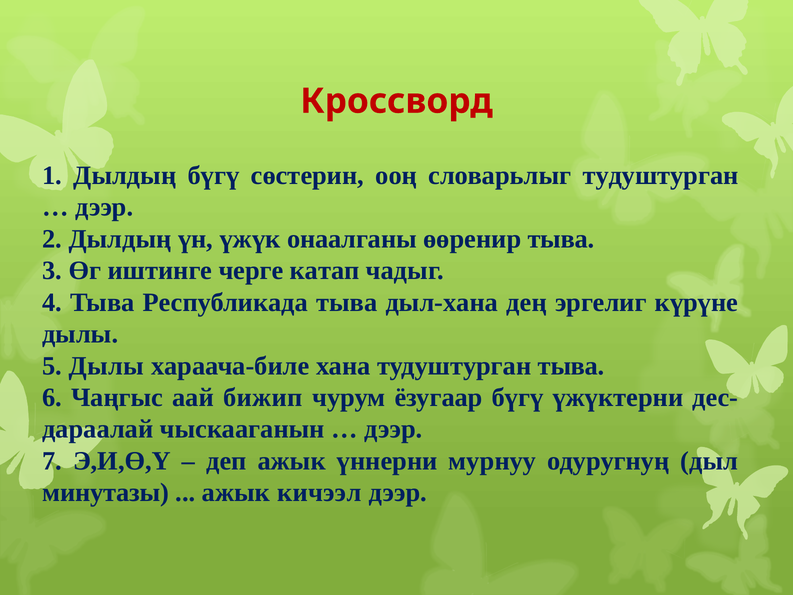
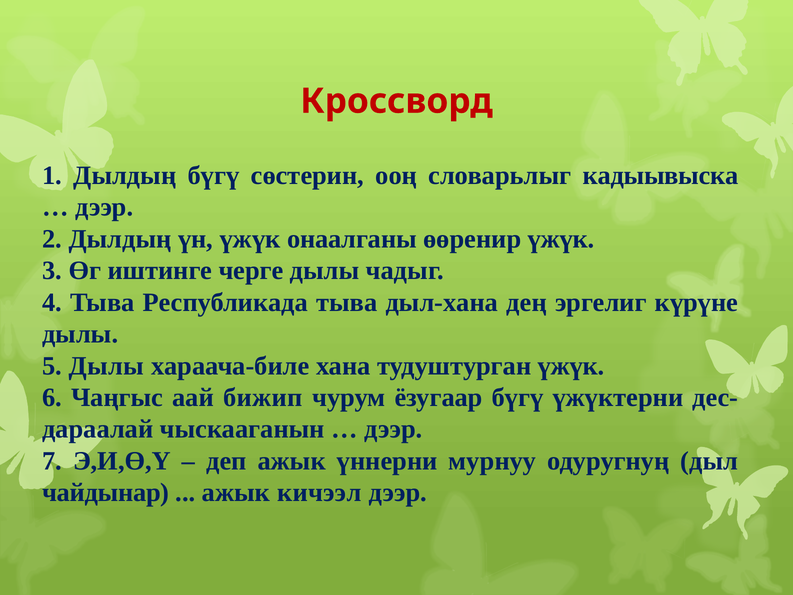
словарьлыг тудуштурган: тудуштурган -> кадыывыска
өөренир тыва: тыва -> үжүк
черге катап: катап -> дылы
тудуштурган тыва: тыва -> үжүк
минутазы: минутазы -> чайдынар
